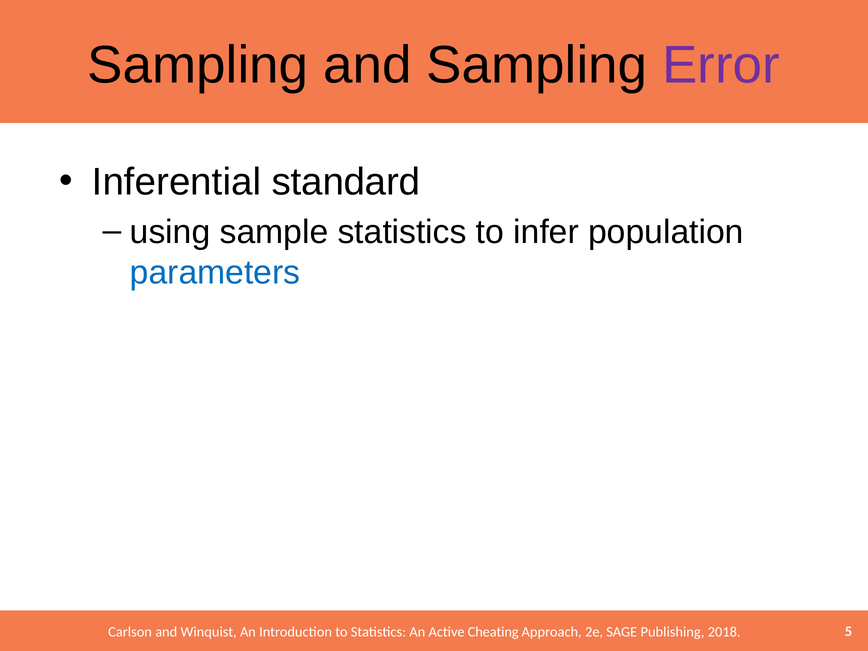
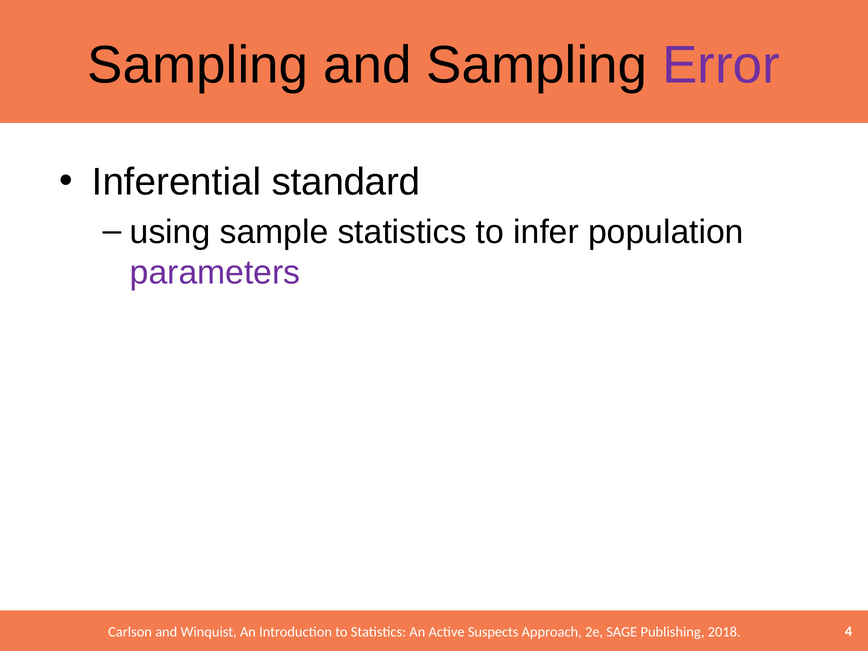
parameters colour: blue -> purple
Cheating: Cheating -> Suspects
5: 5 -> 4
